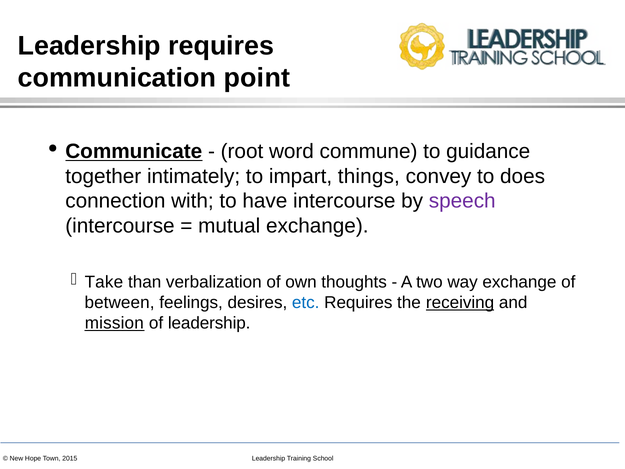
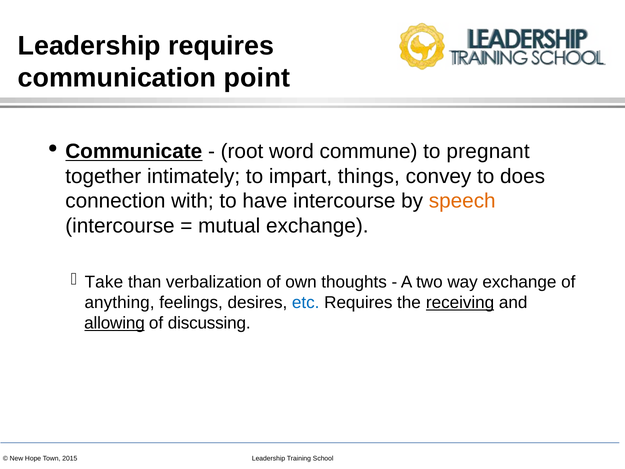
guidance: guidance -> pregnant
speech colour: purple -> orange
between: between -> anything
mission: mission -> allowing
of leadership: leadership -> discussing
